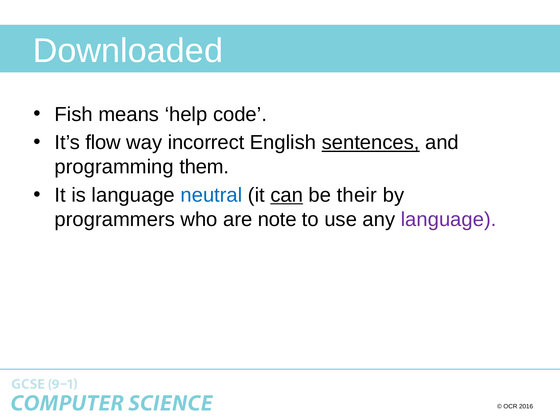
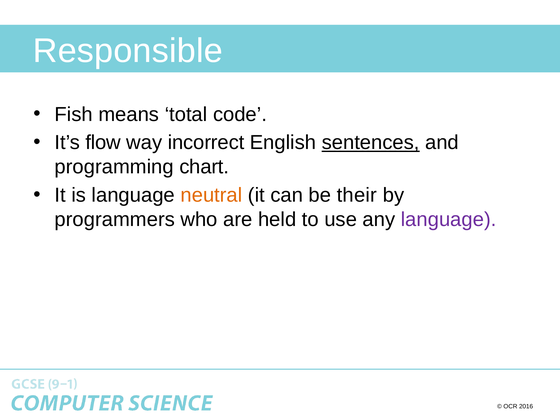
Downloaded: Downloaded -> Responsible
help: help -> total
them: them -> chart
neutral colour: blue -> orange
can underline: present -> none
note: note -> held
